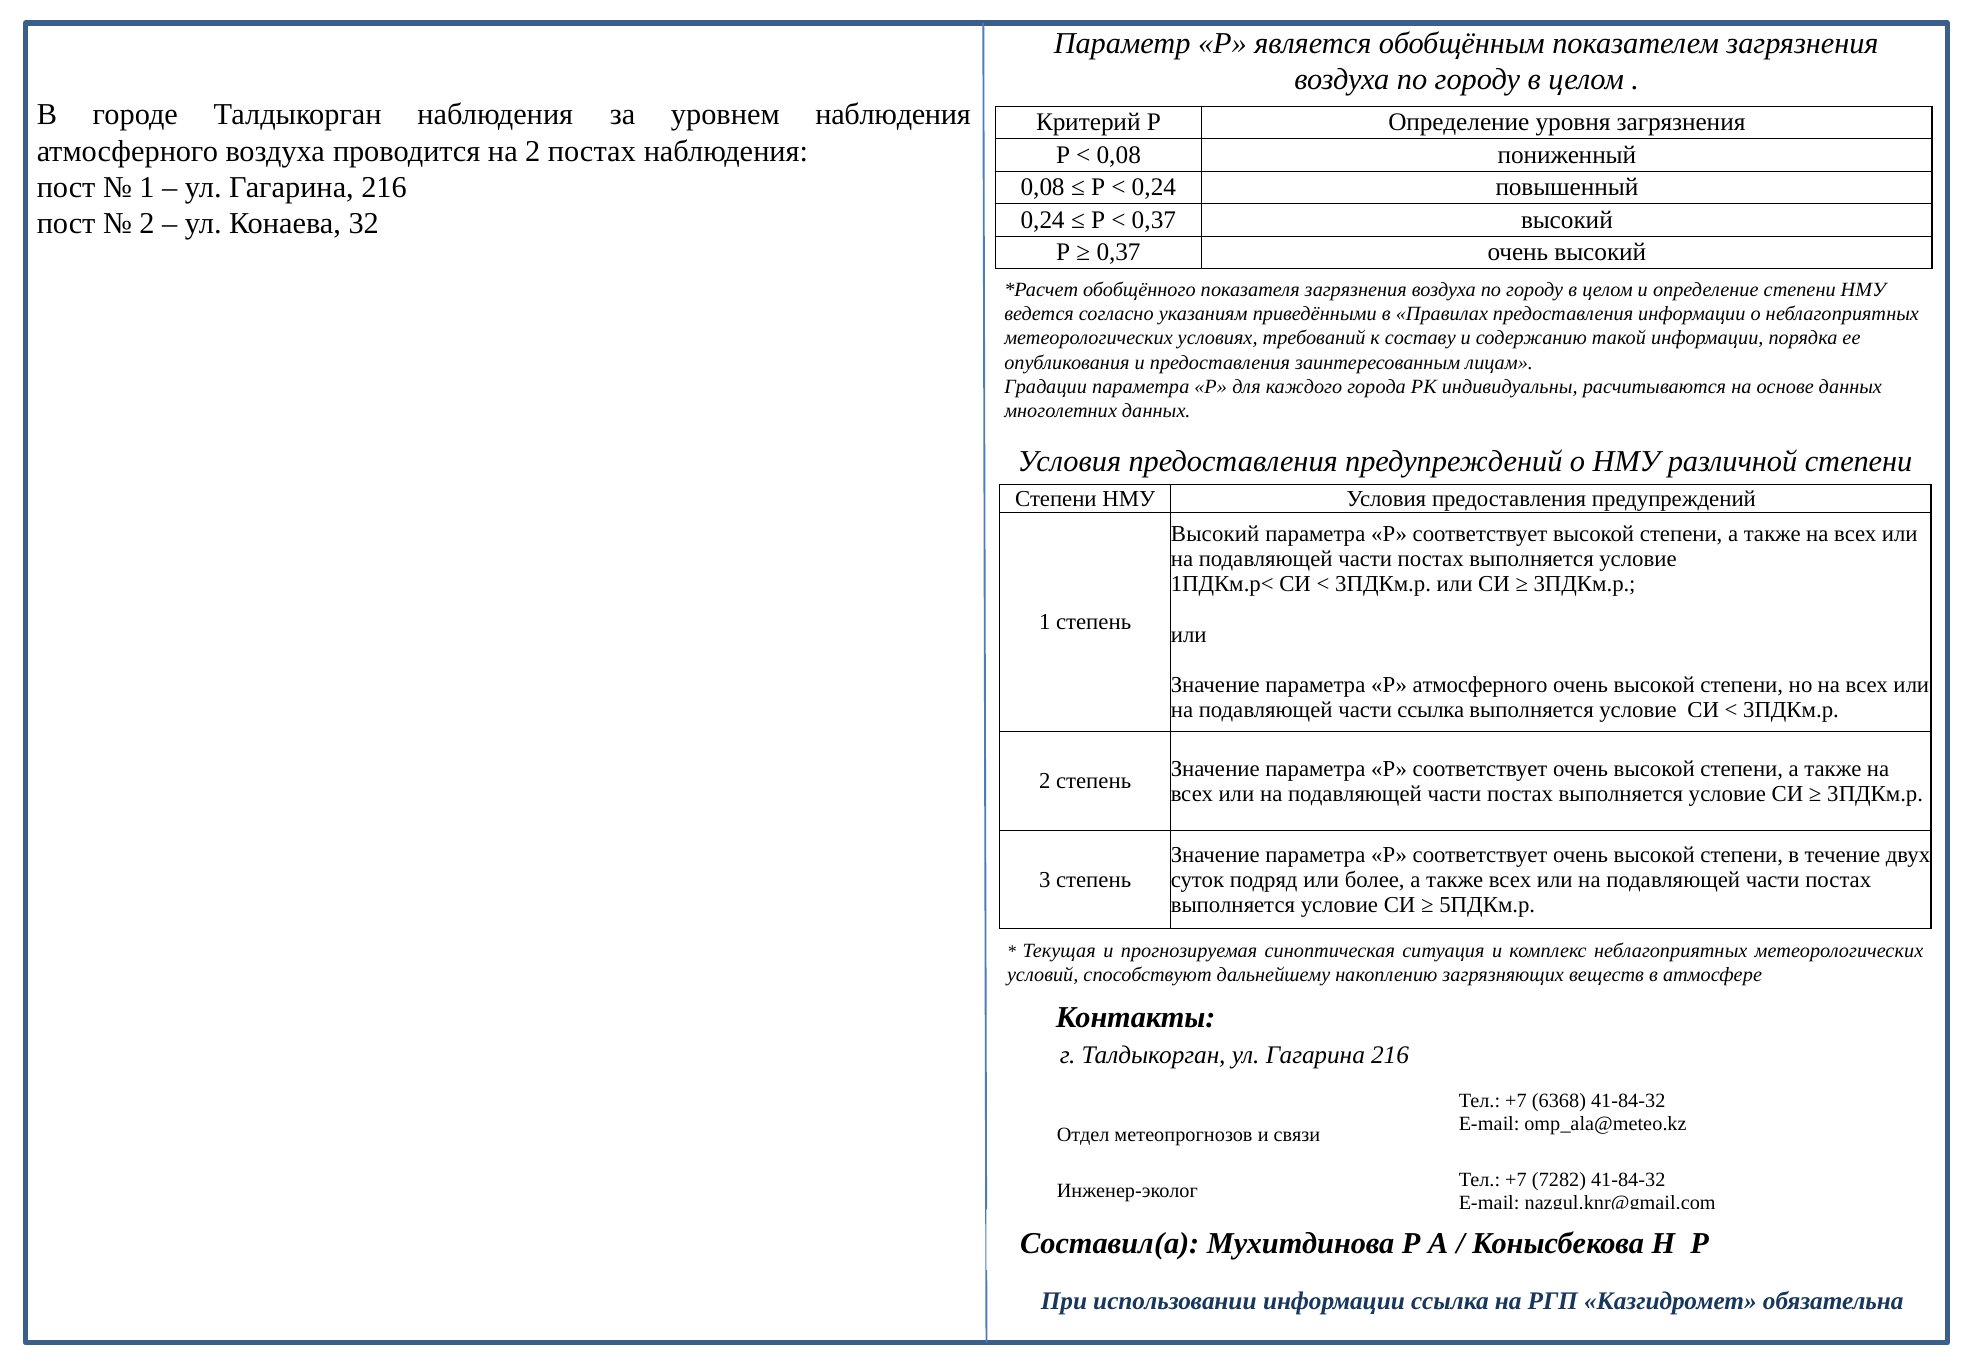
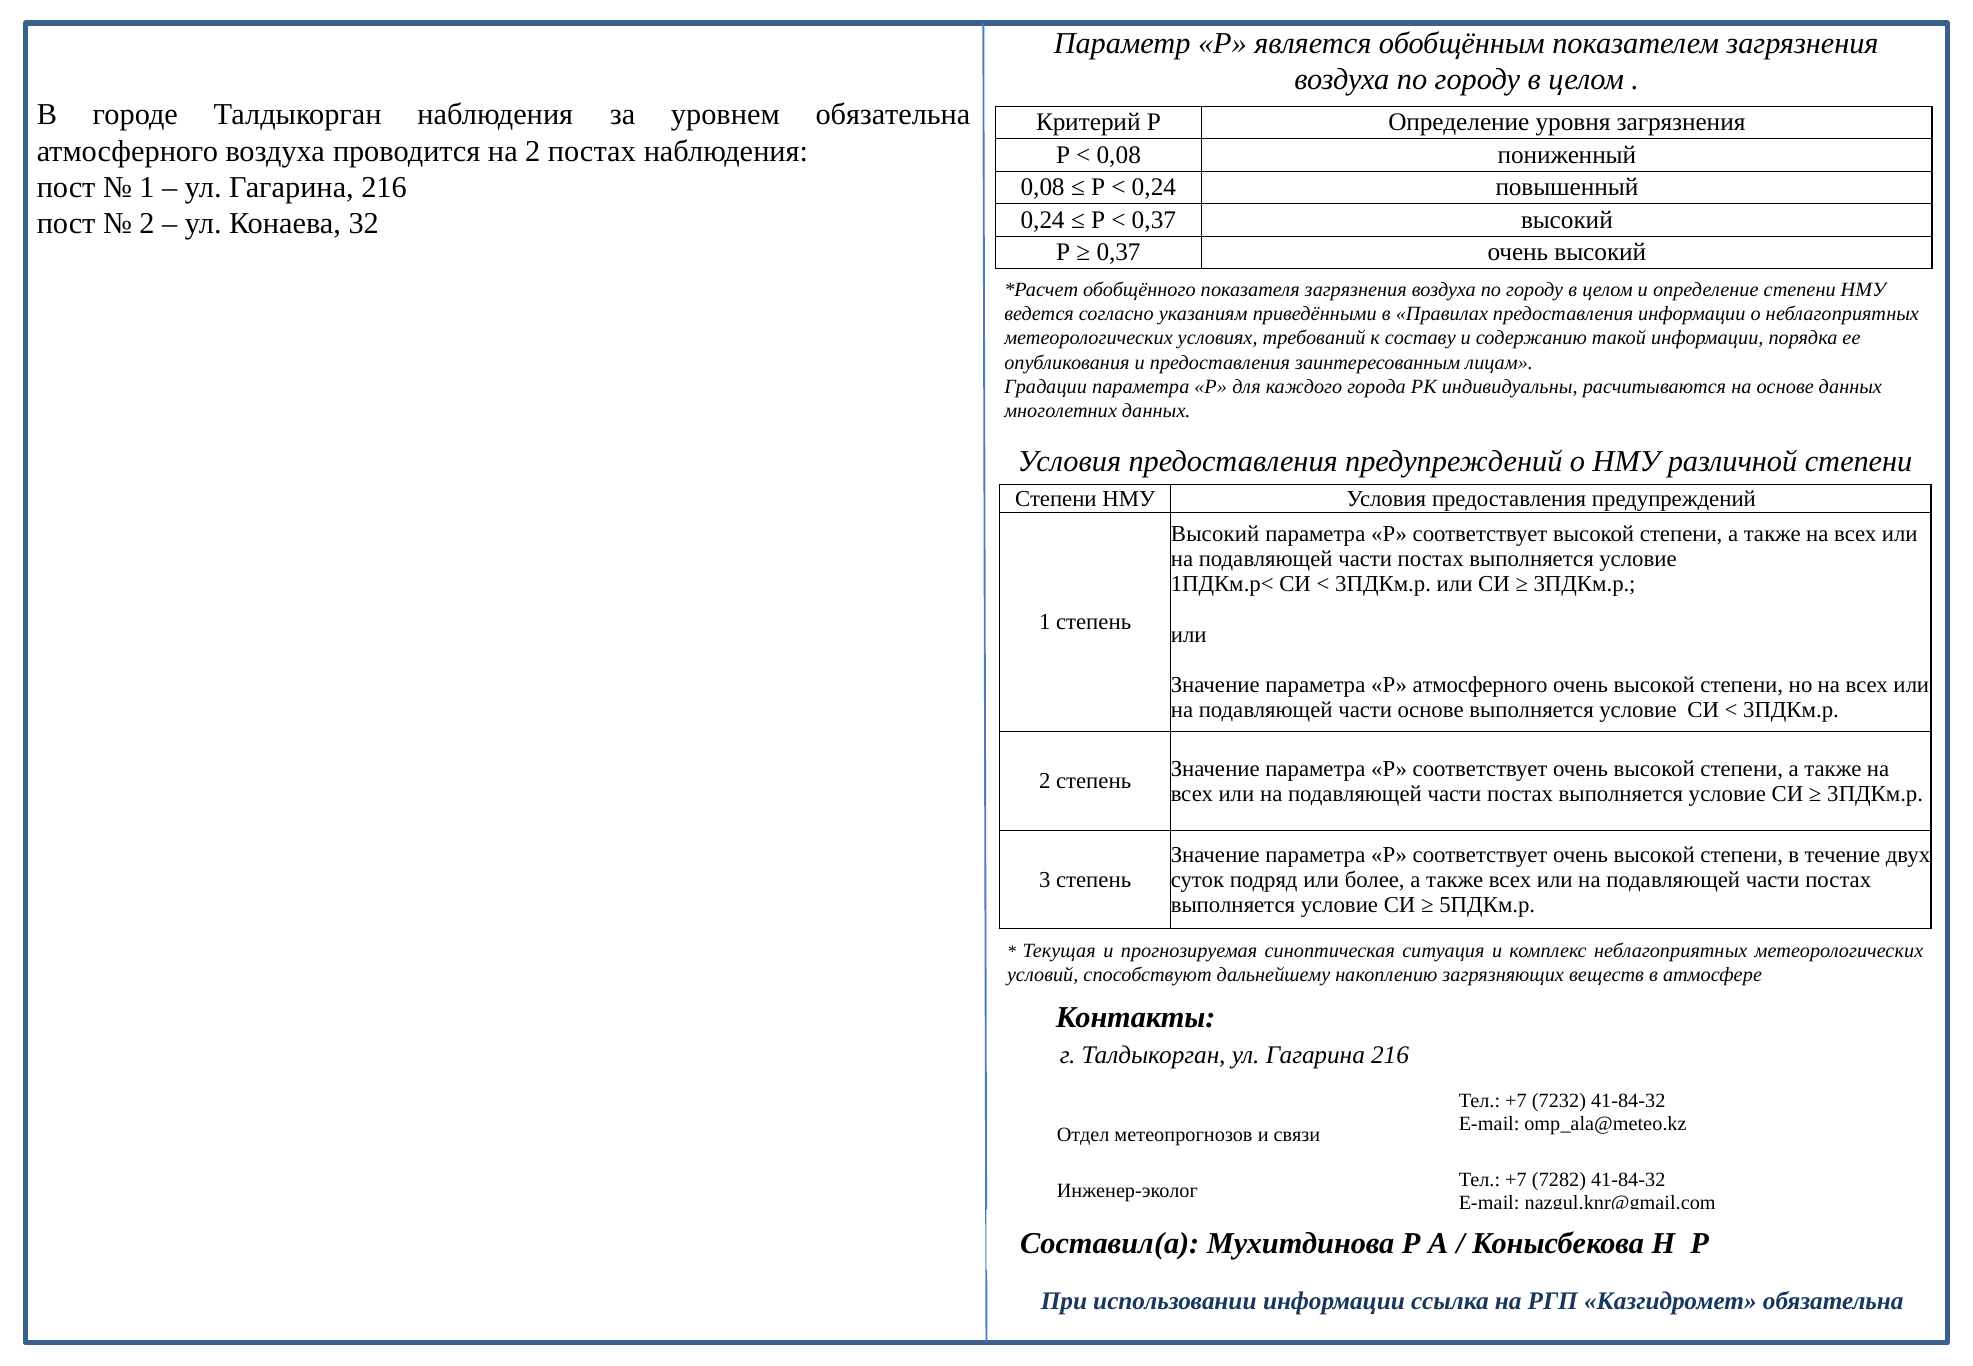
уровнем наблюдения: наблюдения -> обязательна
части ссылка: ссылка -> основе
6368: 6368 -> 7232
